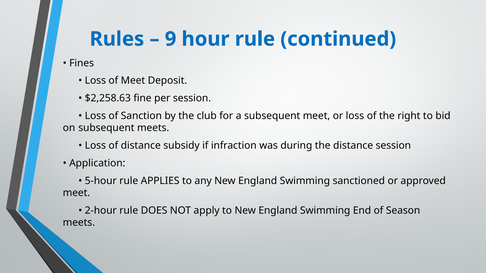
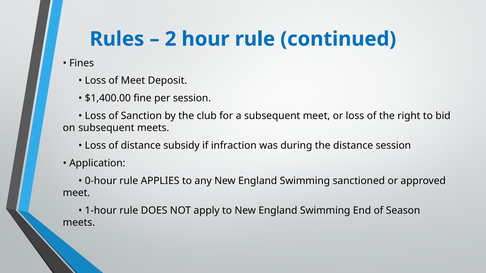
9: 9 -> 2
$2,258.63: $2,258.63 -> $1,400.00
5-hour: 5-hour -> 0-hour
2-hour: 2-hour -> 1-hour
